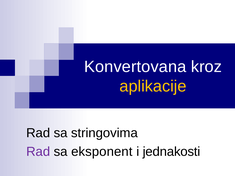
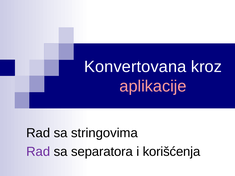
aplikacije colour: yellow -> pink
eksponent: eksponent -> separatora
jednakosti: jednakosti -> korišćenja
